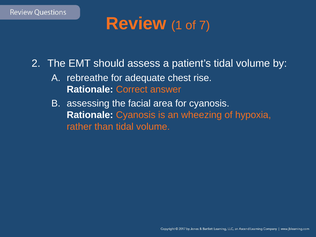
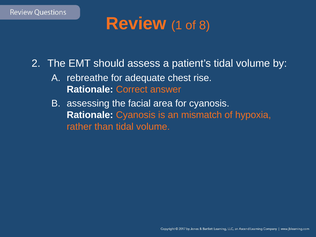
7: 7 -> 8
wheezing: wheezing -> mismatch
